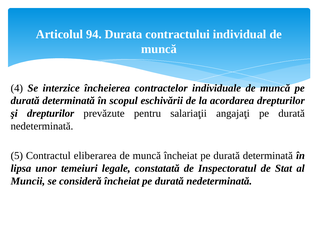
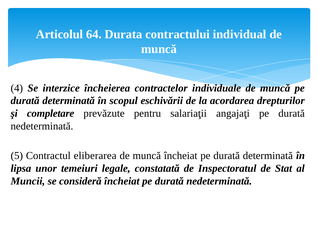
94: 94 -> 64
şi drepturilor: drepturilor -> completare
